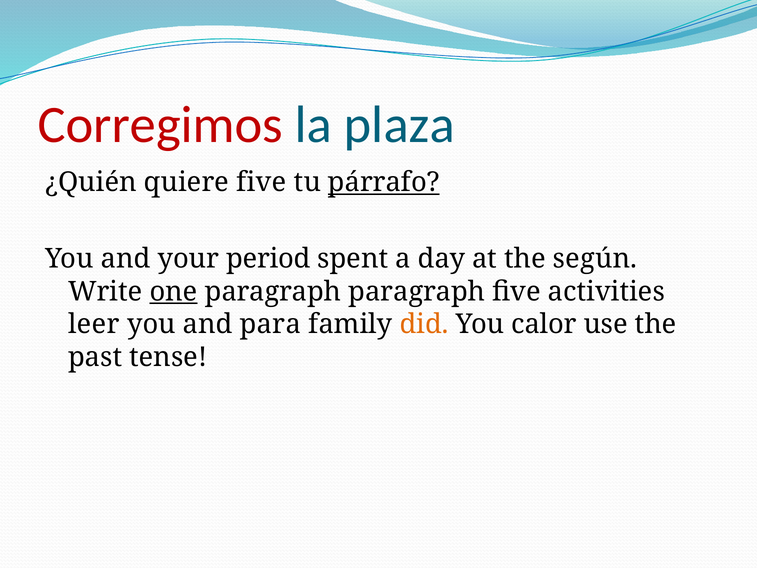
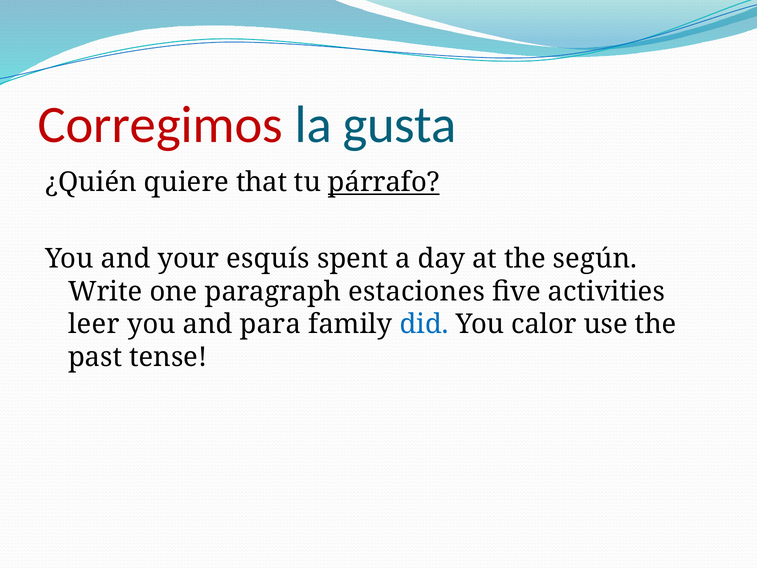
plaza: plaza -> gusta
quiere five: five -> that
period: period -> esquís
one underline: present -> none
paragraph paragraph: paragraph -> estaciones
did colour: orange -> blue
